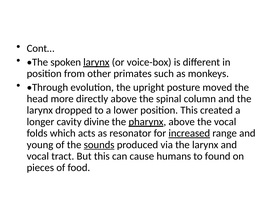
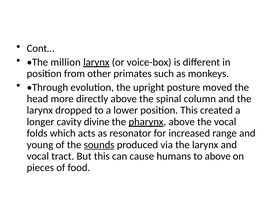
spoken: spoken -> million
increased underline: present -> none
to found: found -> above
